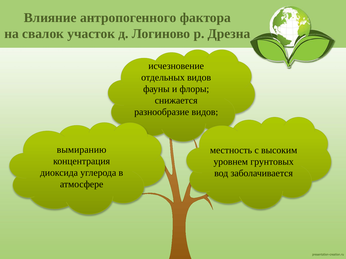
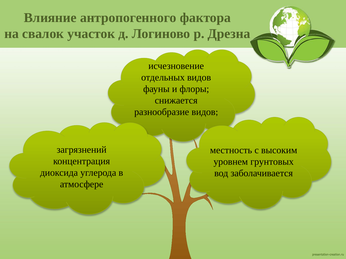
вымиранию: вымиранию -> загрязнений
